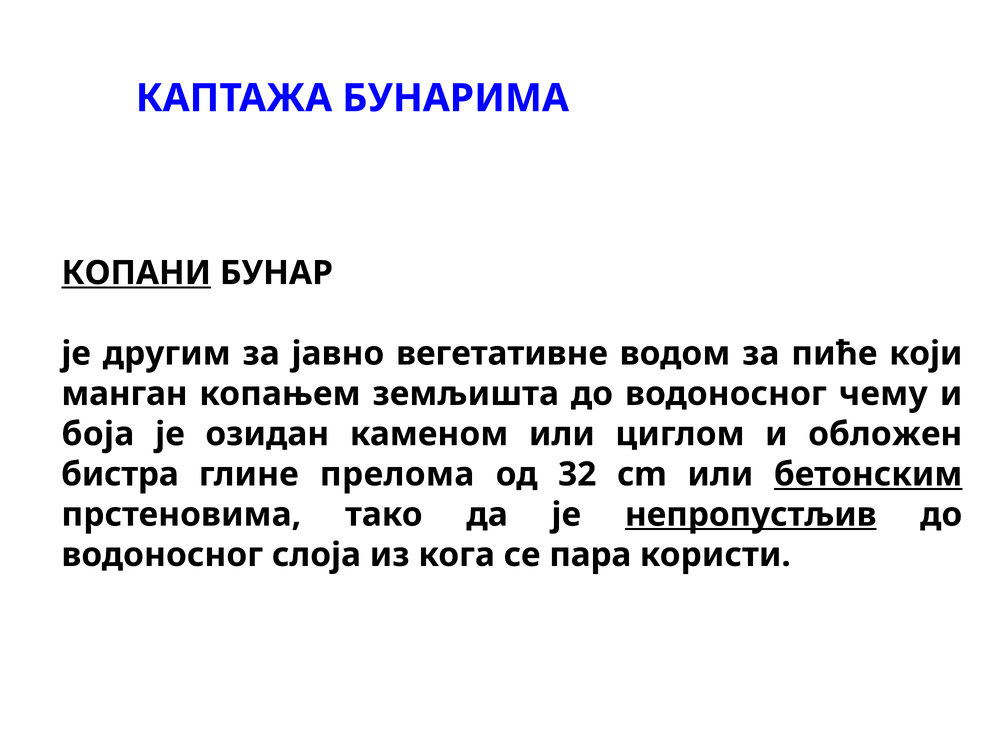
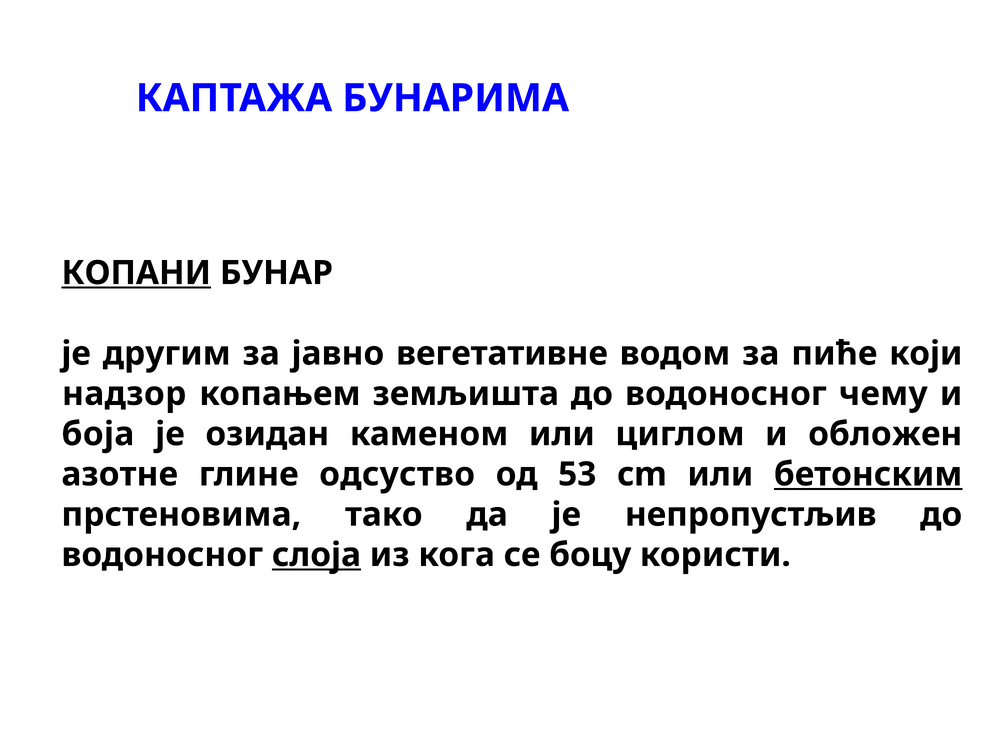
манган: манган -> надзор
бистра: бистра -> азотне
прелома: прелома -> одсуство
32: 32 -> 53
непропустљив underline: present -> none
слоја underline: none -> present
пара: пара -> боцу
